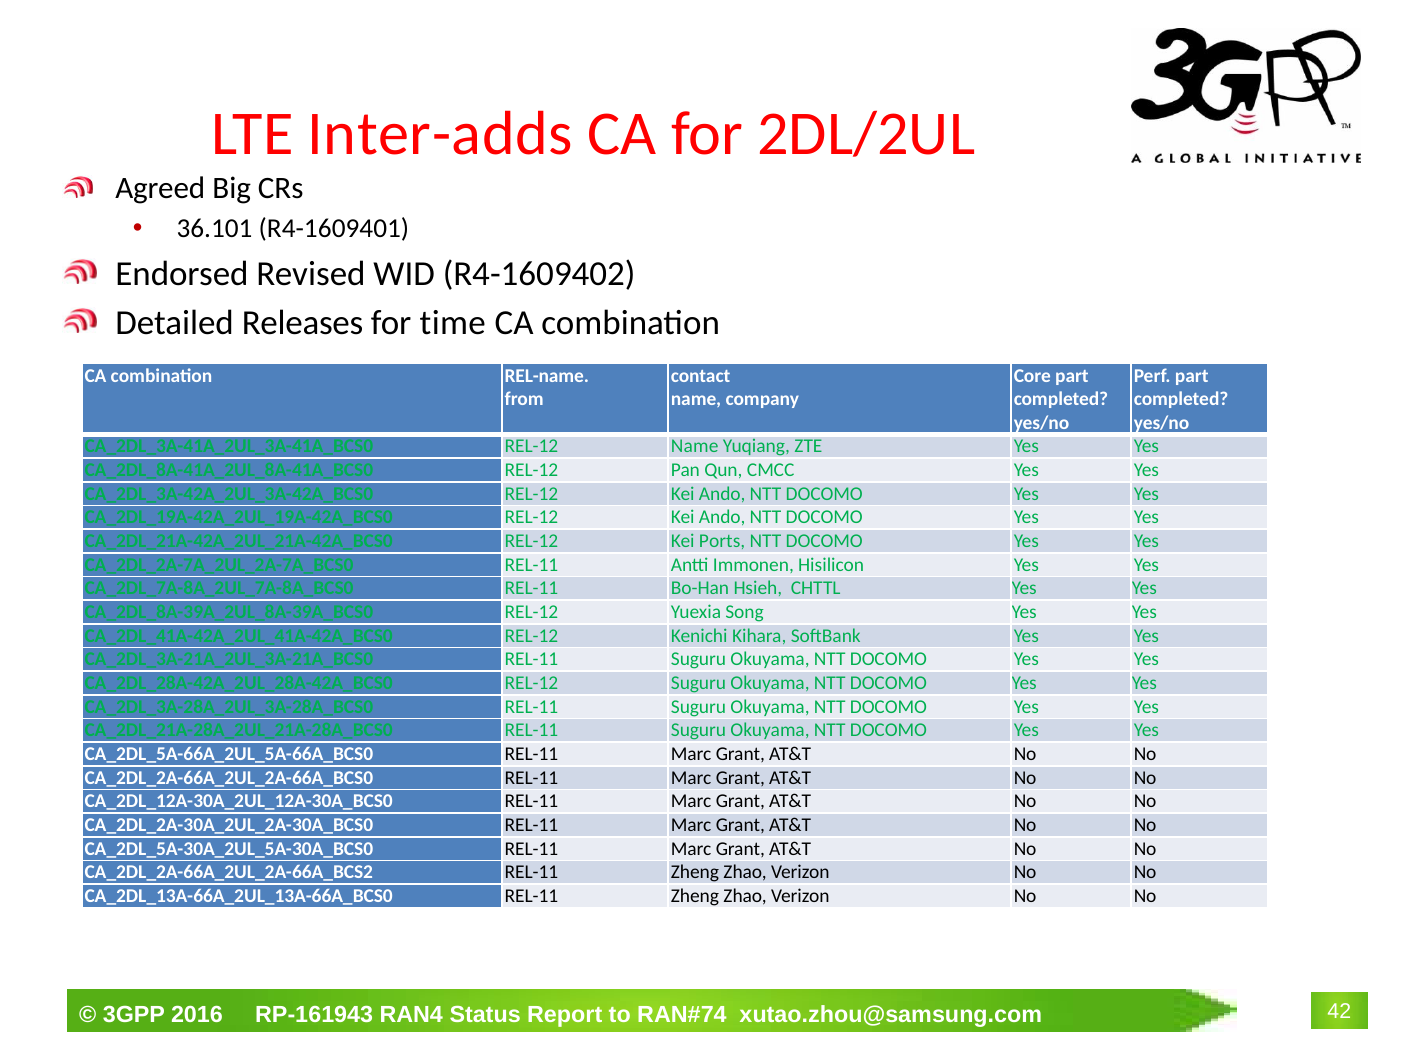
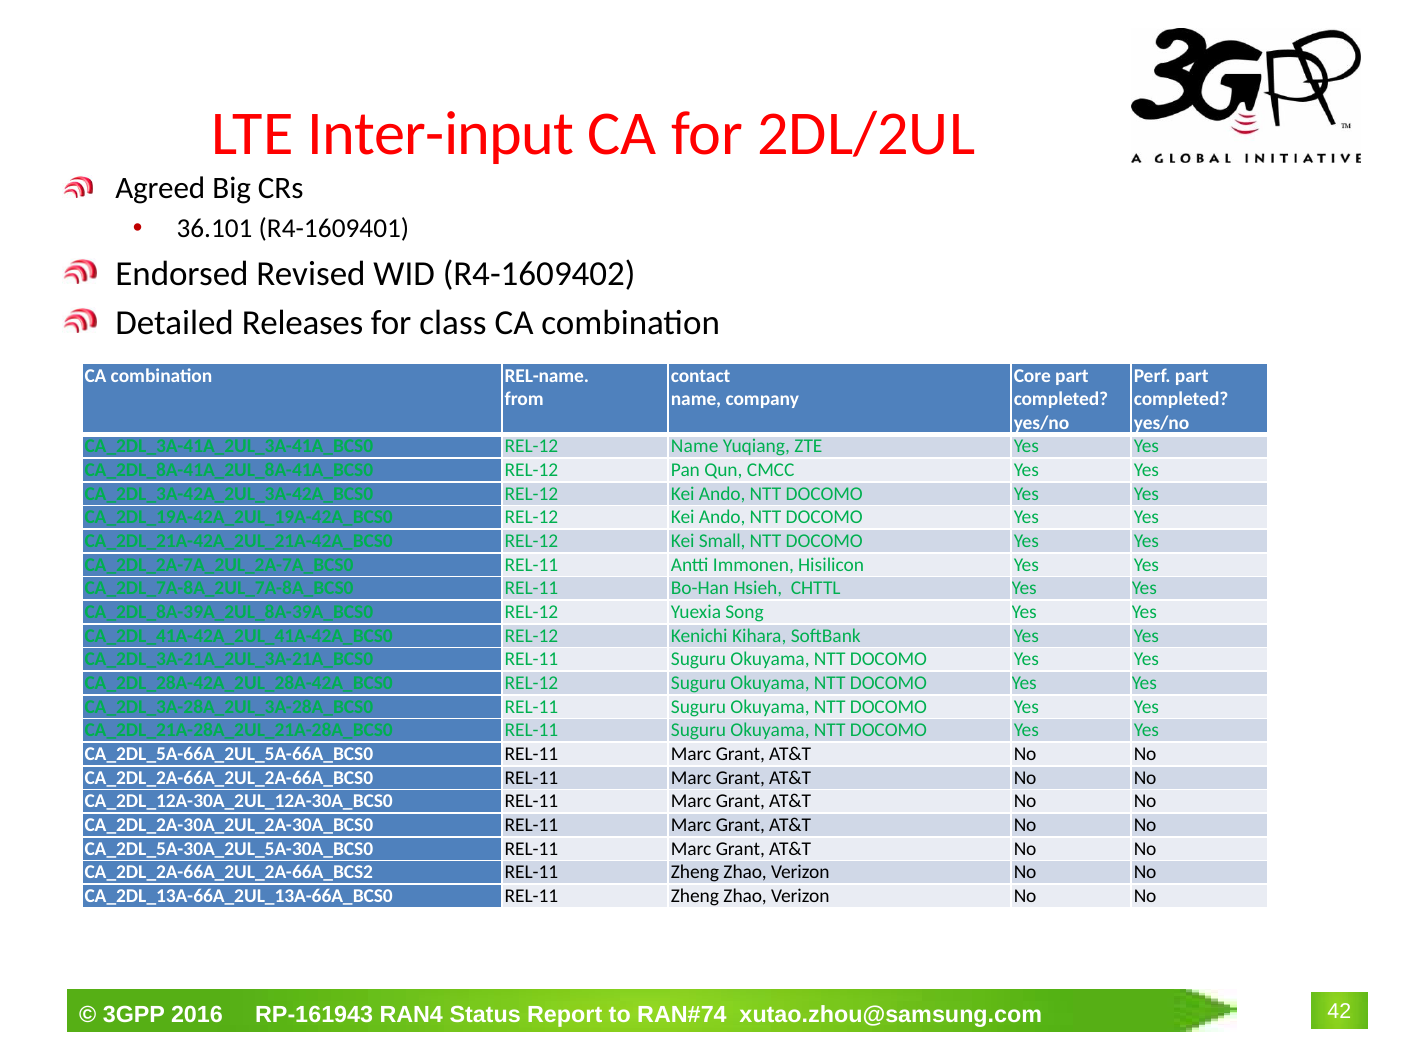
Inter-adds: Inter-adds -> Inter-input
time: time -> class
Ports: Ports -> Small
